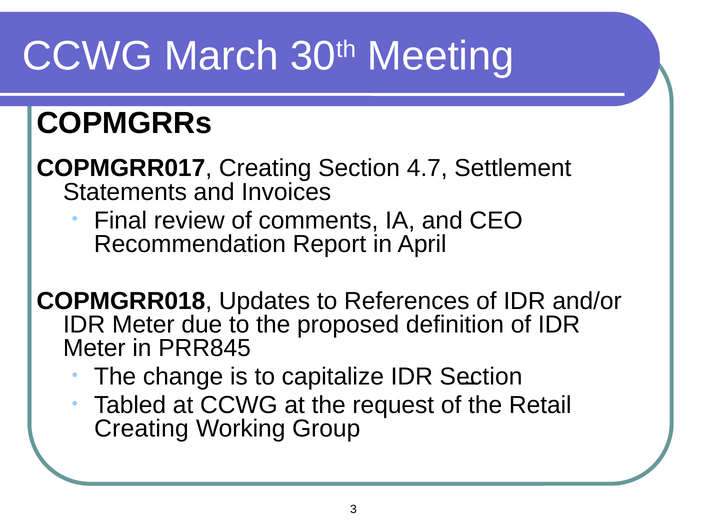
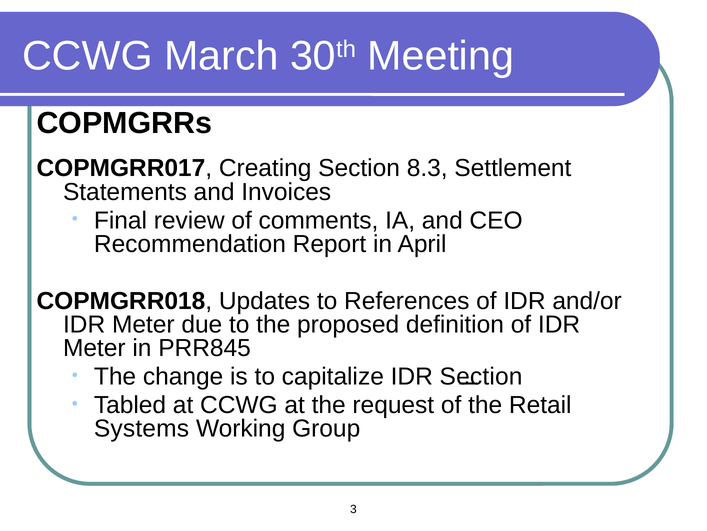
4.7: 4.7 -> 8.3
Creating at (141, 428): Creating -> Systems
